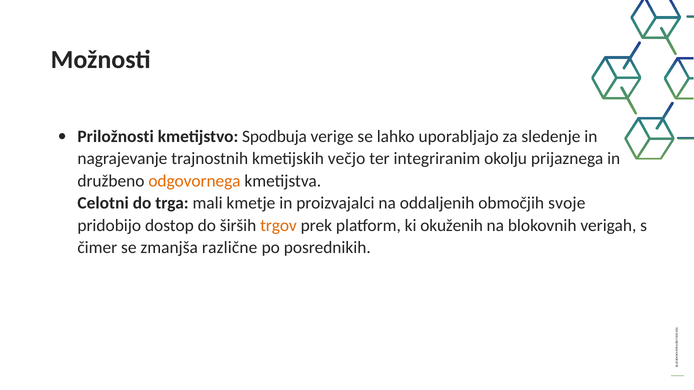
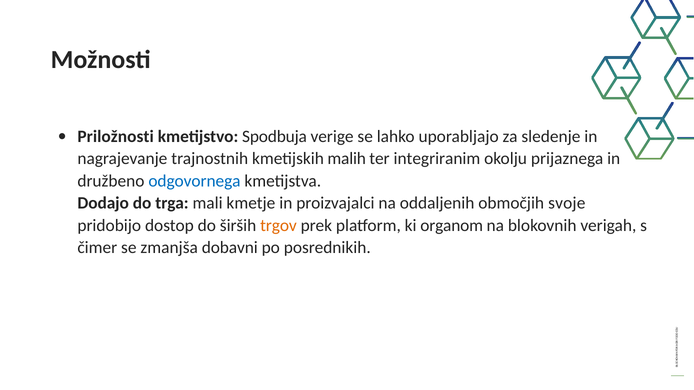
večjo: večjo -> malih
odgovornega colour: orange -> blue
Celotni: Celotni -> Dodajo
okuženih: okuženih -> organom
različne: različne -> dobavni
